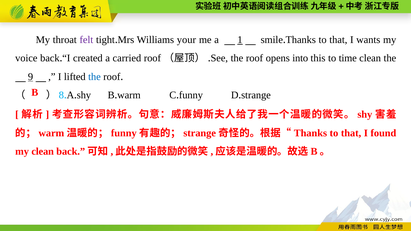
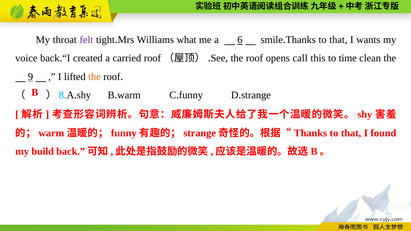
your: your -> what
1: 1 -> 6
into: into -> call
the at (94, 77) colour: blue -> orange
my clean: clean -> build
